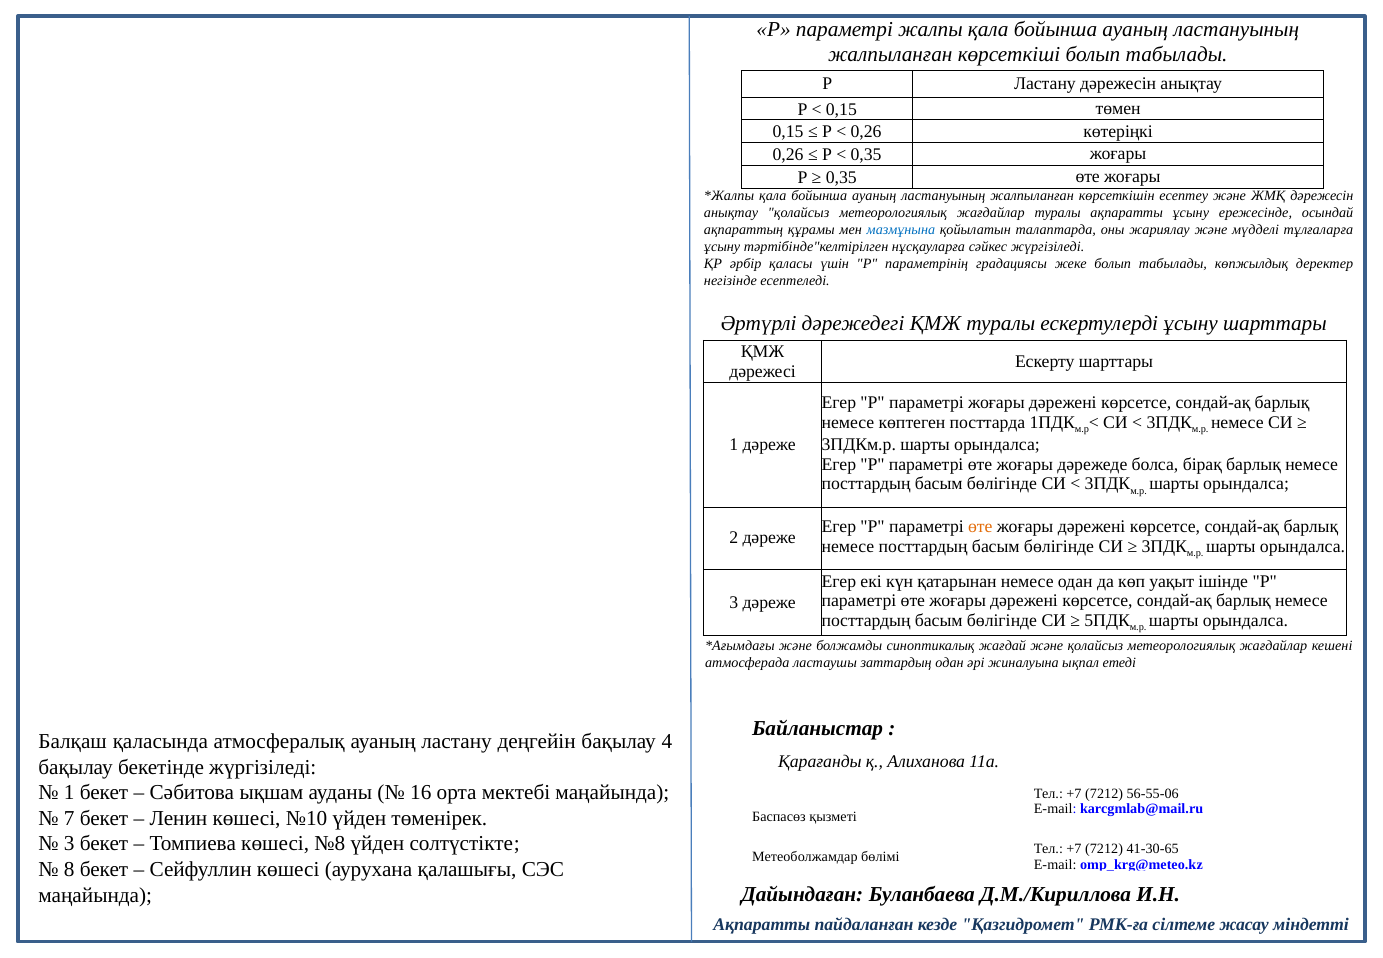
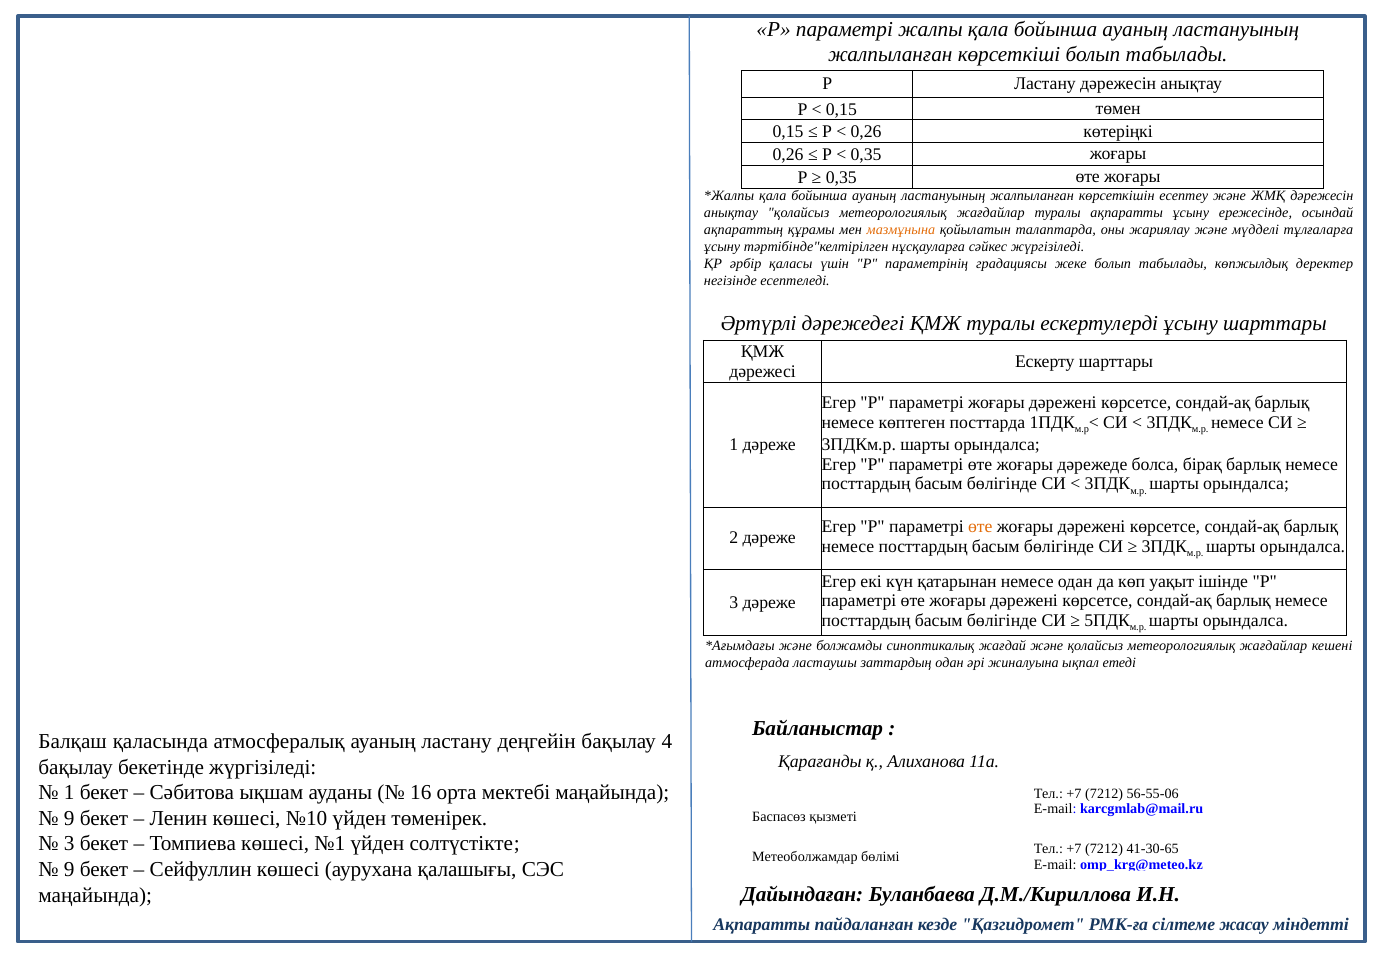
мазмұнына colour: blue -> orange
7 at (69, 818): 7 -> 9
№8: №8 -> №1
8 at (69, 869): 8 -> 9
